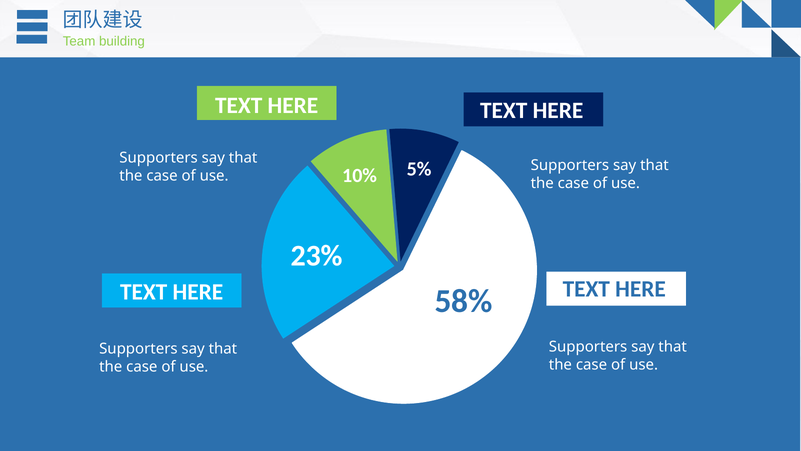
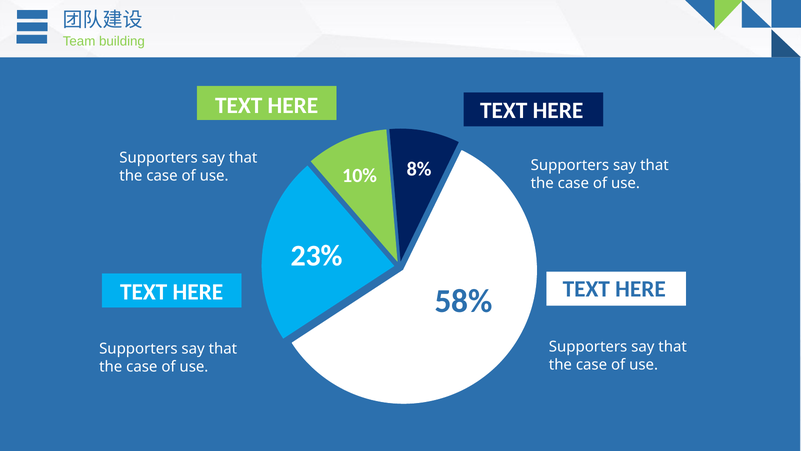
5%: 5% -> 8%
